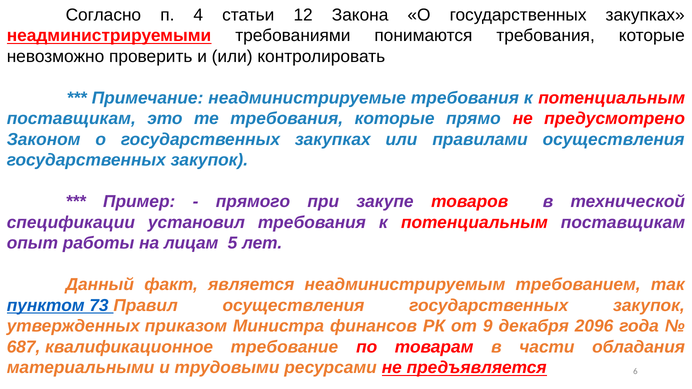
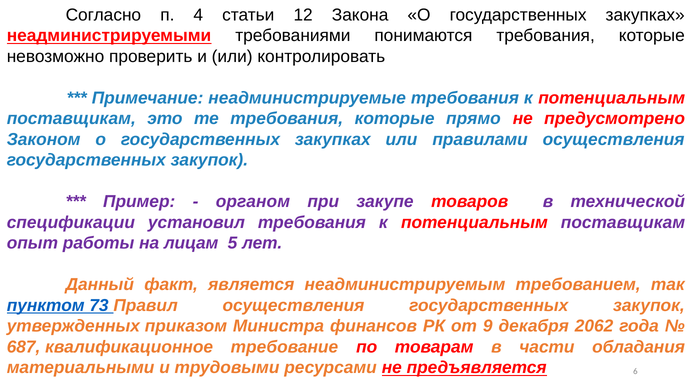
прямого: прямого -> органом
2096: 2096 -> 2062
